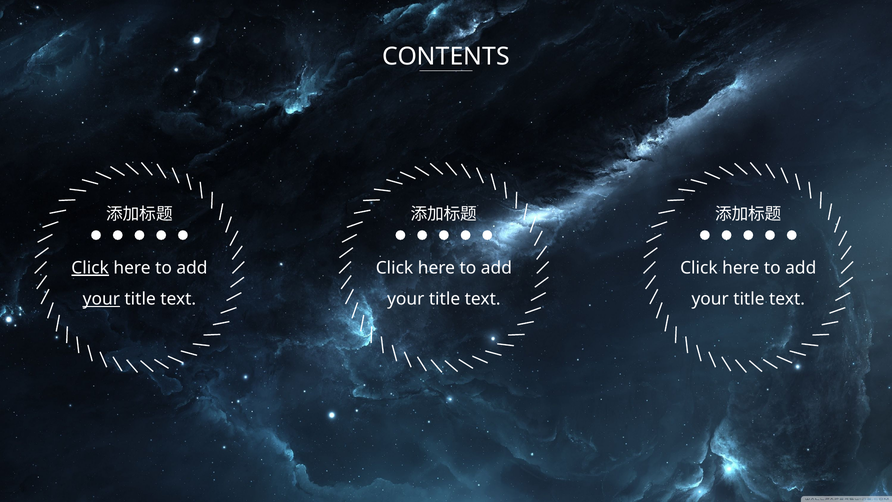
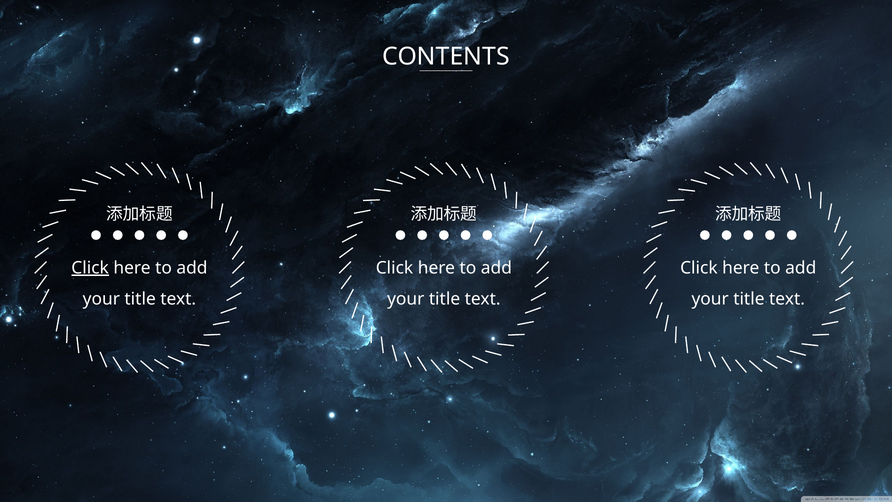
your at (101, 299) underline: present -> none
